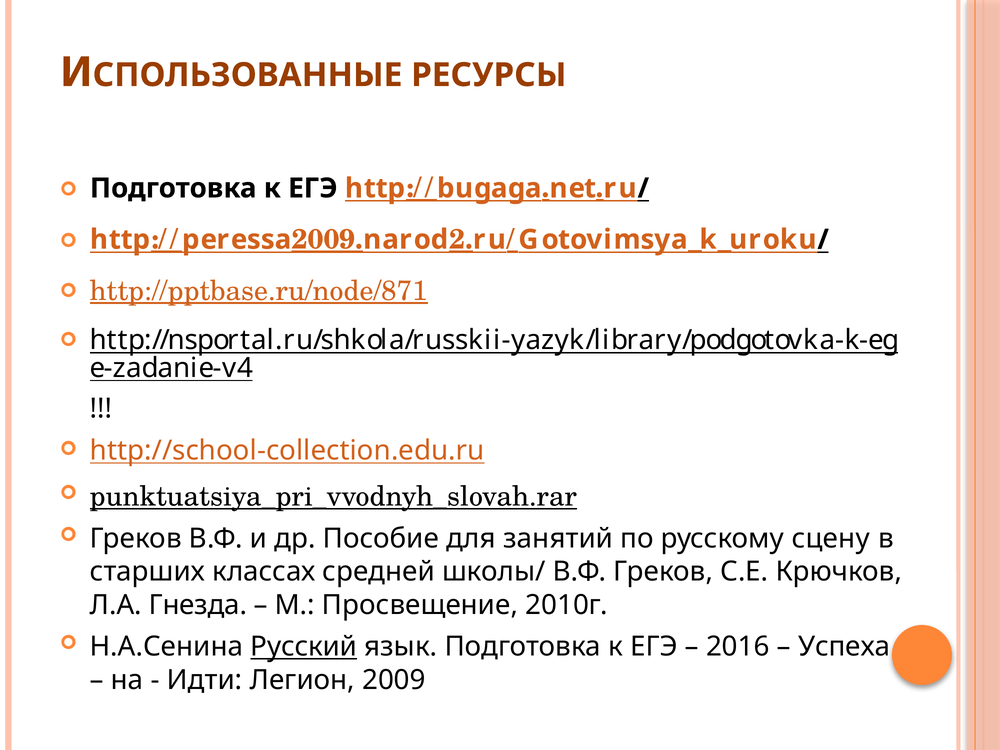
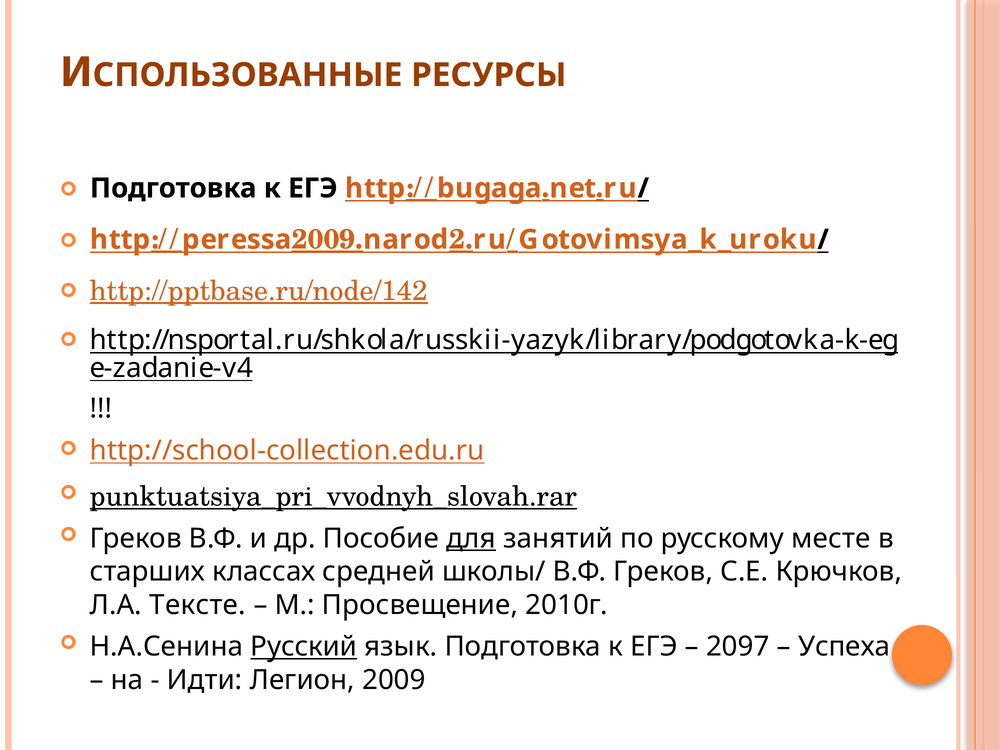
http://pptbase.ru/node/871: http://pptbase.ru/node/871 -> http://pptbase.ru/node/142
для underline: none -> present
сцену: сцену -> месте
Гнезда: Гнезда -> Тексте
2016: 2016 -> 2097
